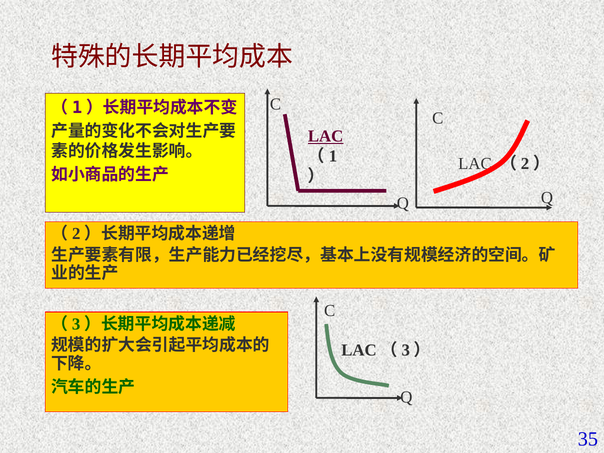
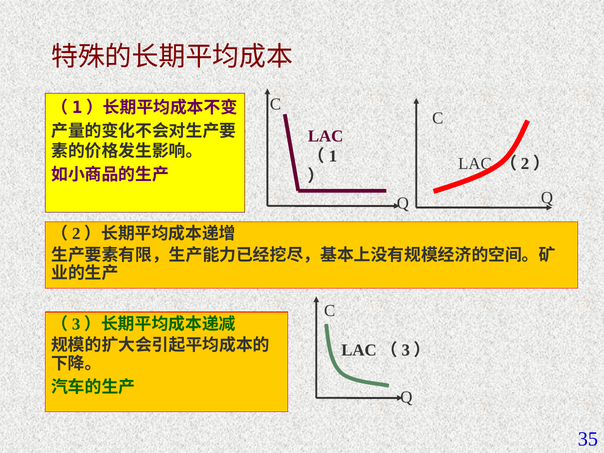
LAC at (326, 136) underline: present -> none
